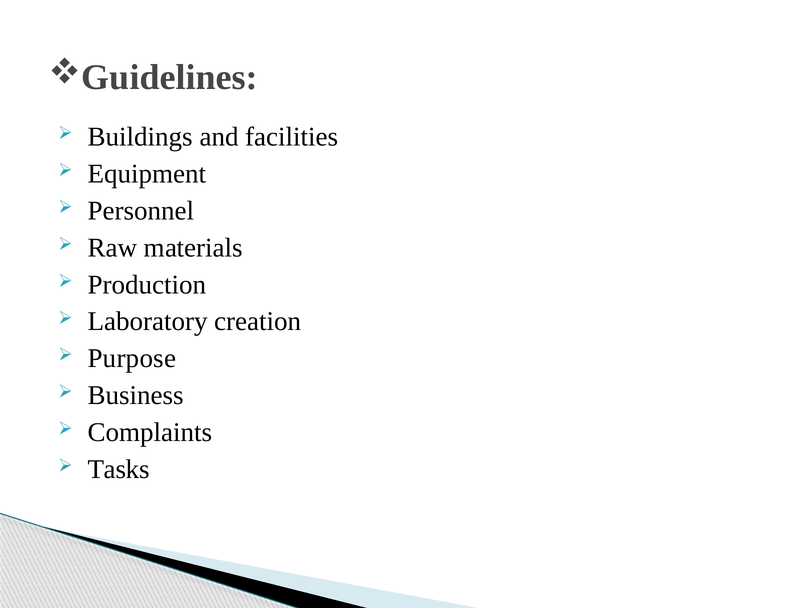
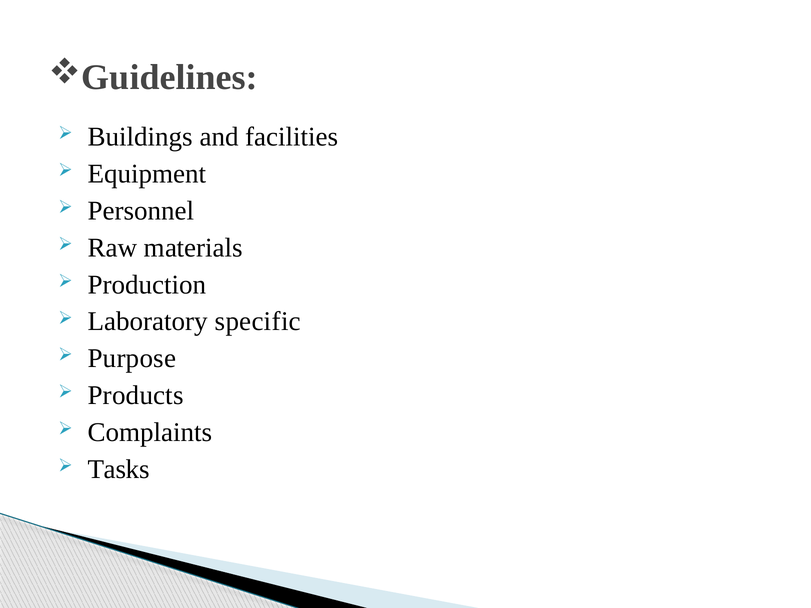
creation: creation -> specific
Business: Business -> Products
